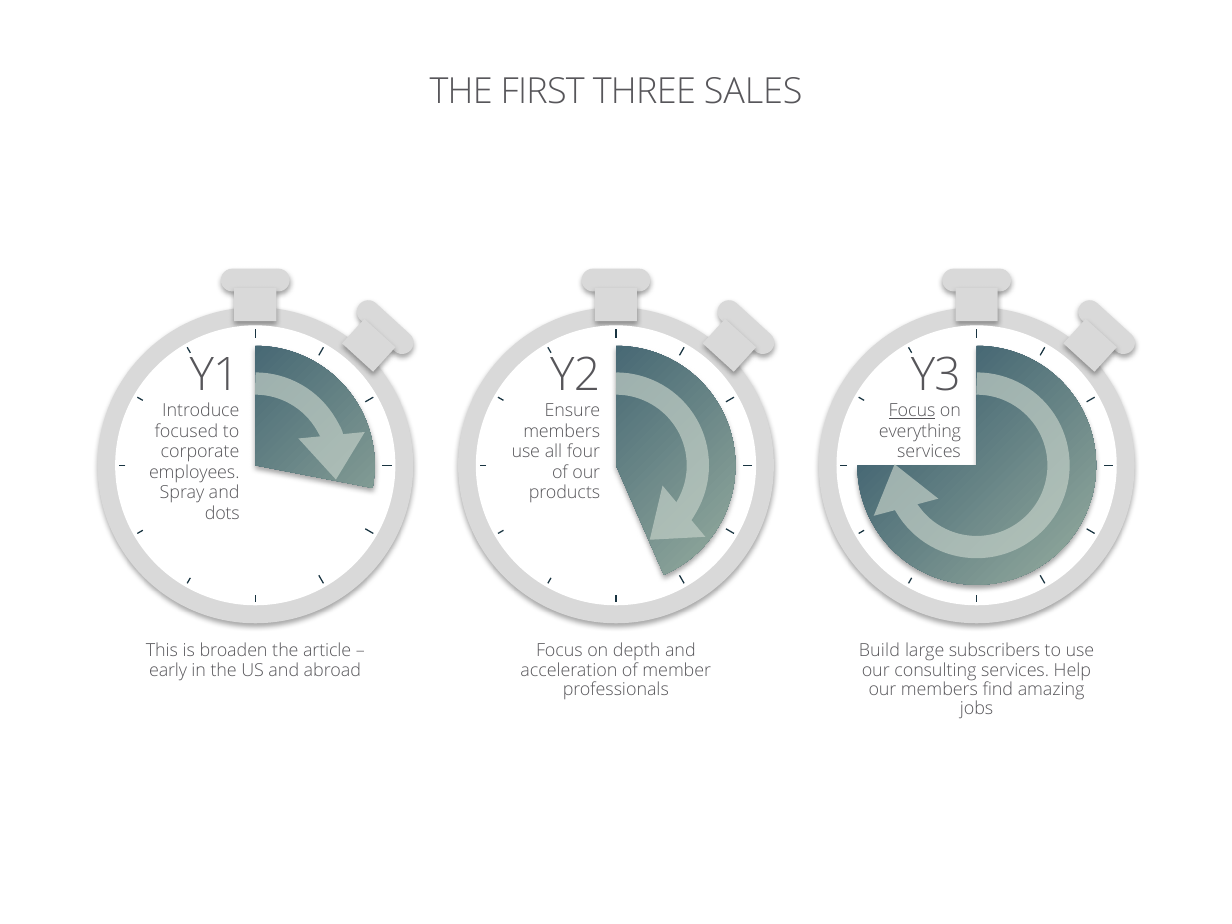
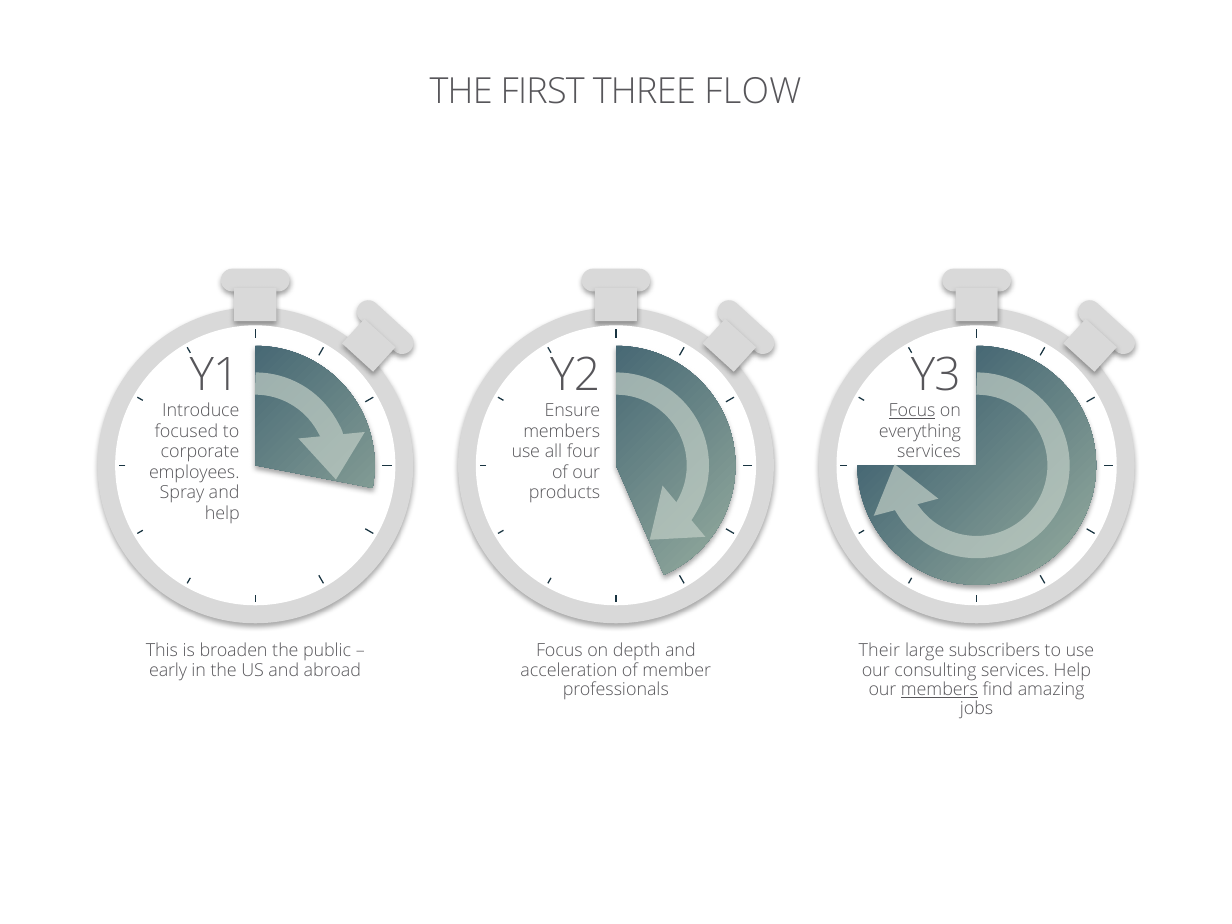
SALES: SALES -> FLOW
dots at (222, 513): dots -> help
article: article -> public
Build: Build -> Their
members at (939, 690) underline: none -> present
